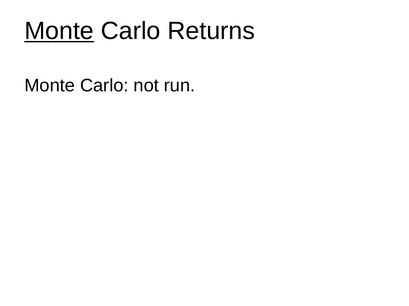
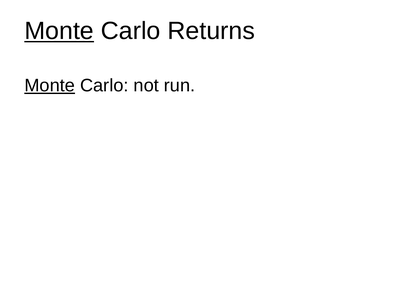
Monte at (50, 86) underline: none -> present
